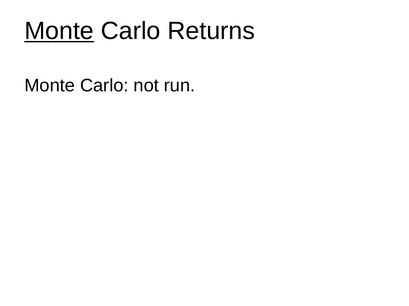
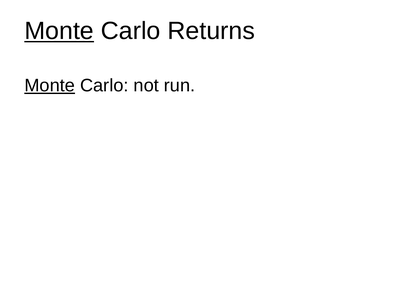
Monte at (50, 86) underline: none -> present
